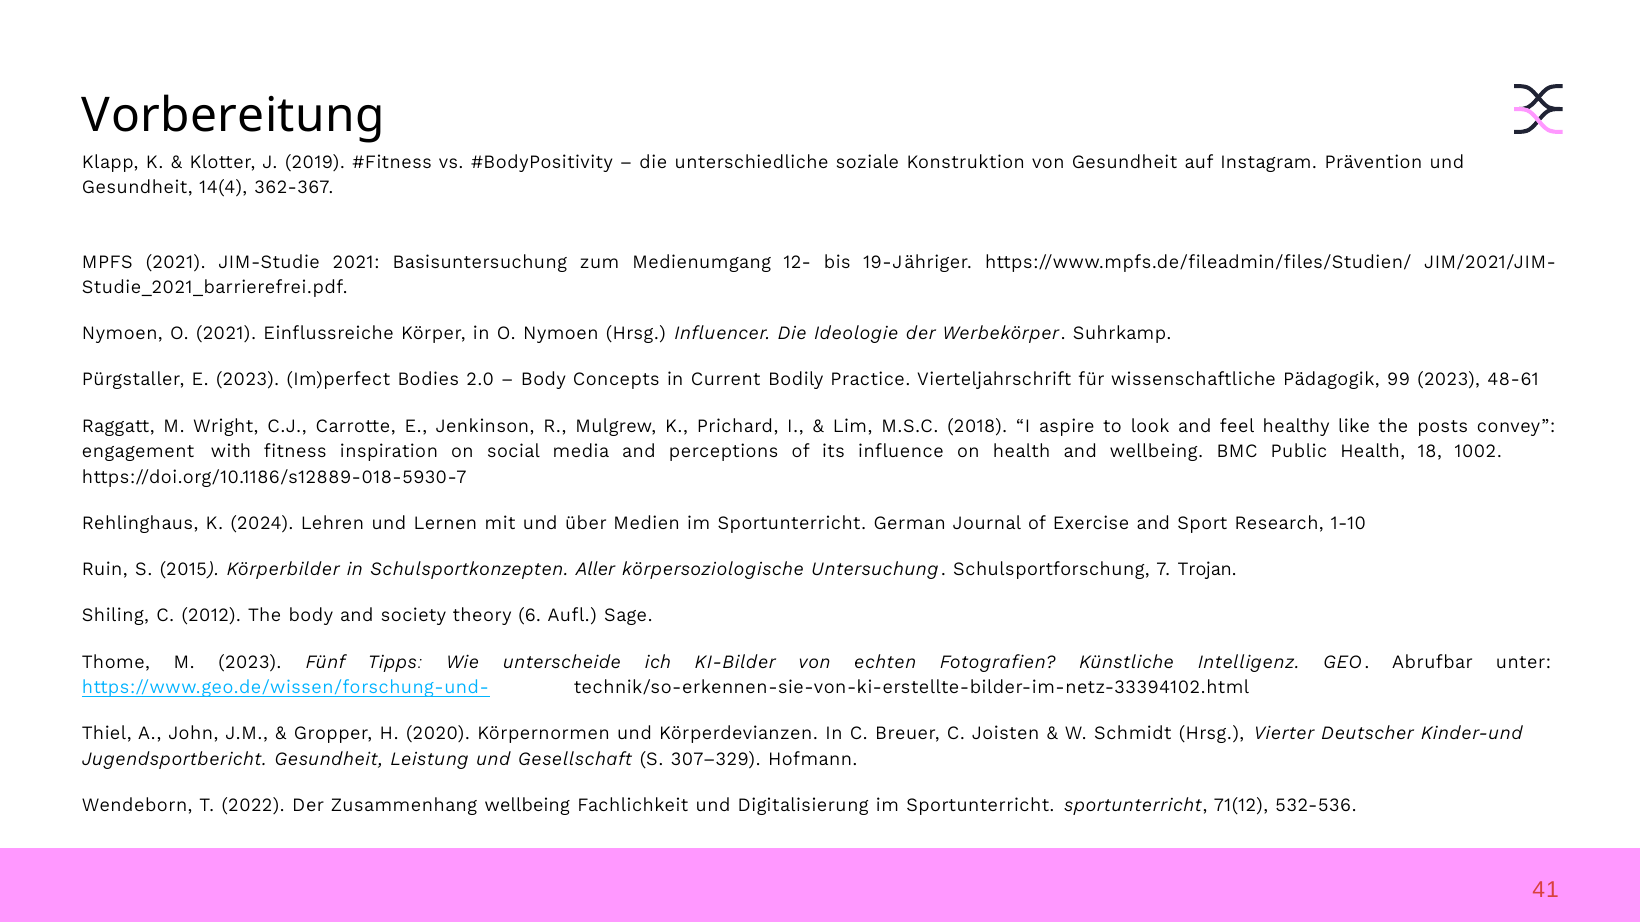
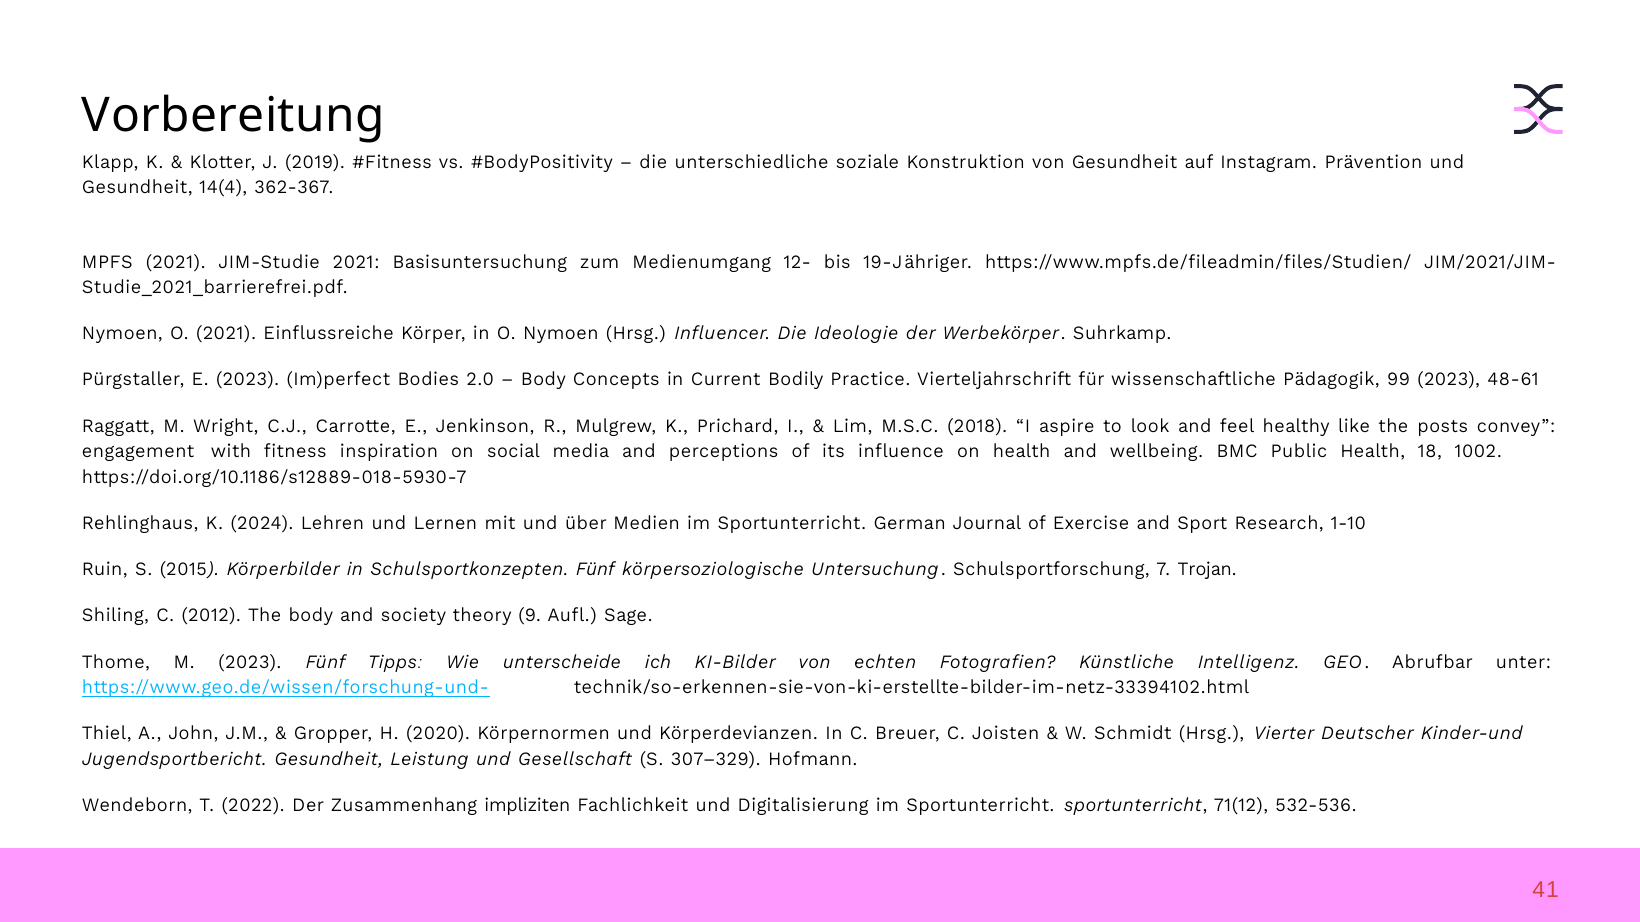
Schulsportkonzepten Aller: Aller -> Fünf
6: 6 -> 9
Zusammenhang wellbeing: wellbeing -> impliziten
